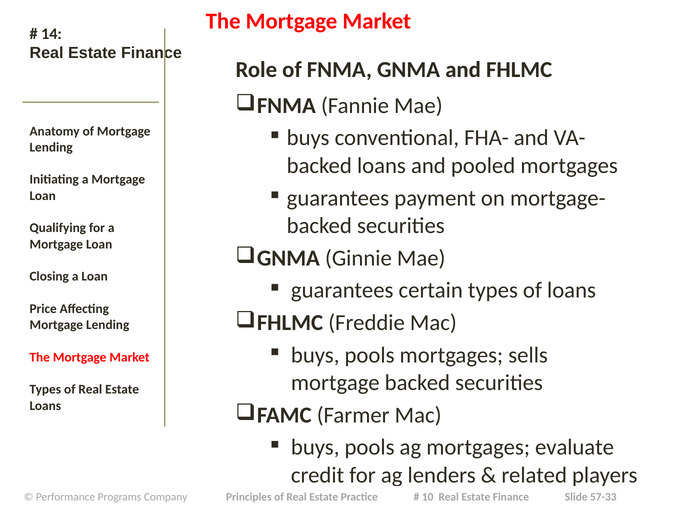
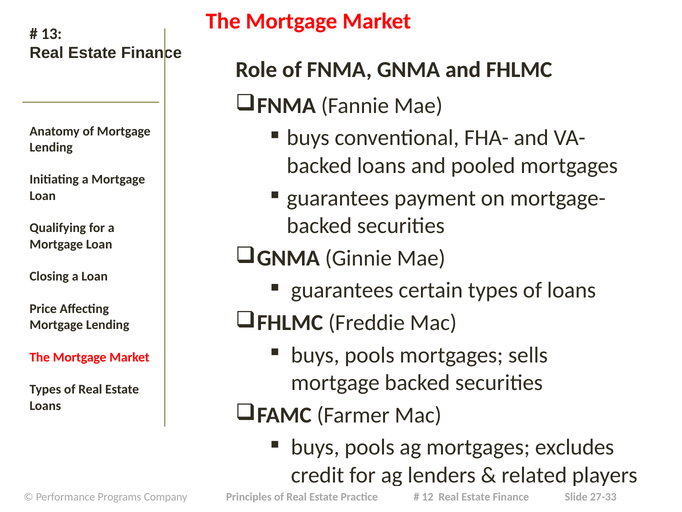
14: 14 -> 13
evaluate: evaluate -> excludes
10: 10 -> 12
57-33: 57-33 -> 27-33
